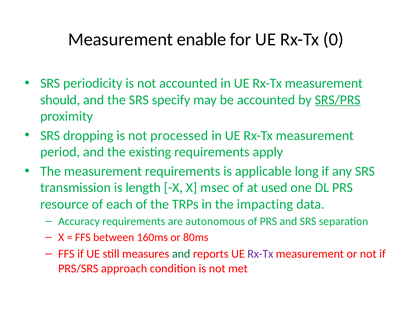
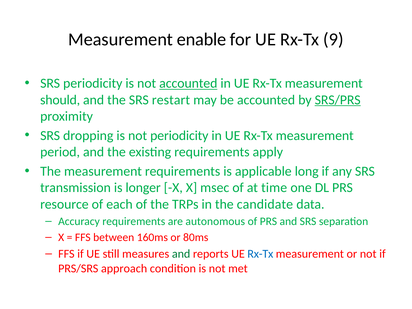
0: 0 -> 9
accounted at (188, 83) underline: none -> present
specify: specify -> restart
not processed: processed -> periodicity
length: length -> longer
used: used -> time
impacting: impacting -> candidate
Rx-Tx at (260, 254) colour: purple -> blue
